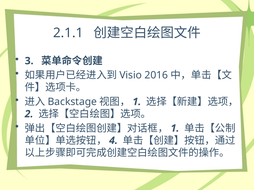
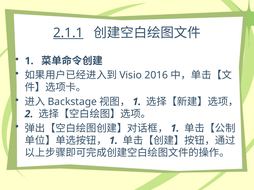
2.1.1 underline: none -> present
3 at (29, 61): 3 -> 1
4 at (113, 141): 4 -> 1
